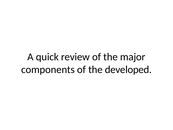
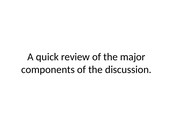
developed: developed -> discussion
